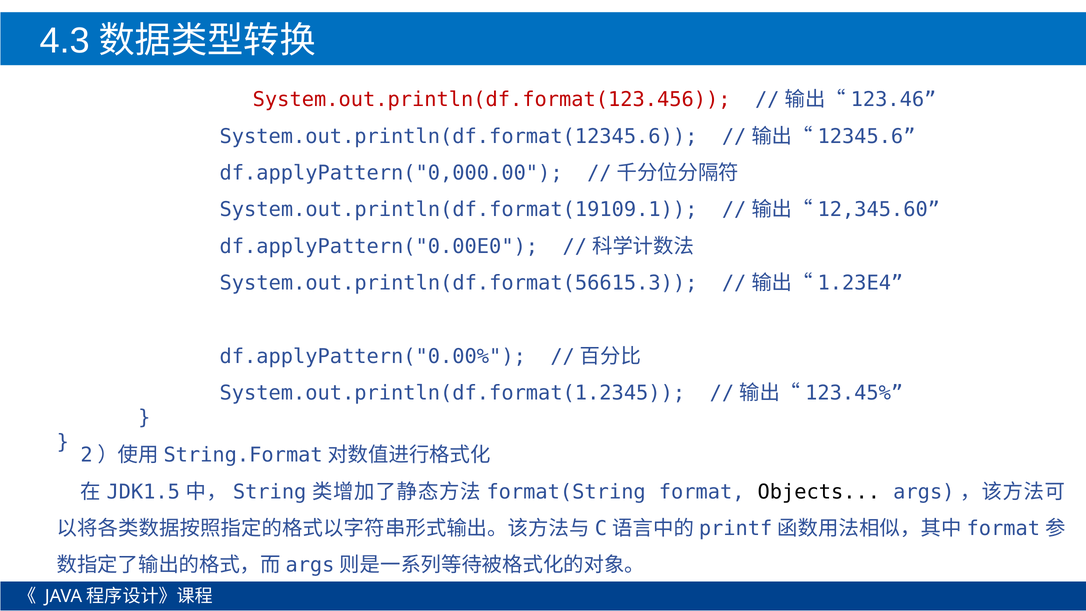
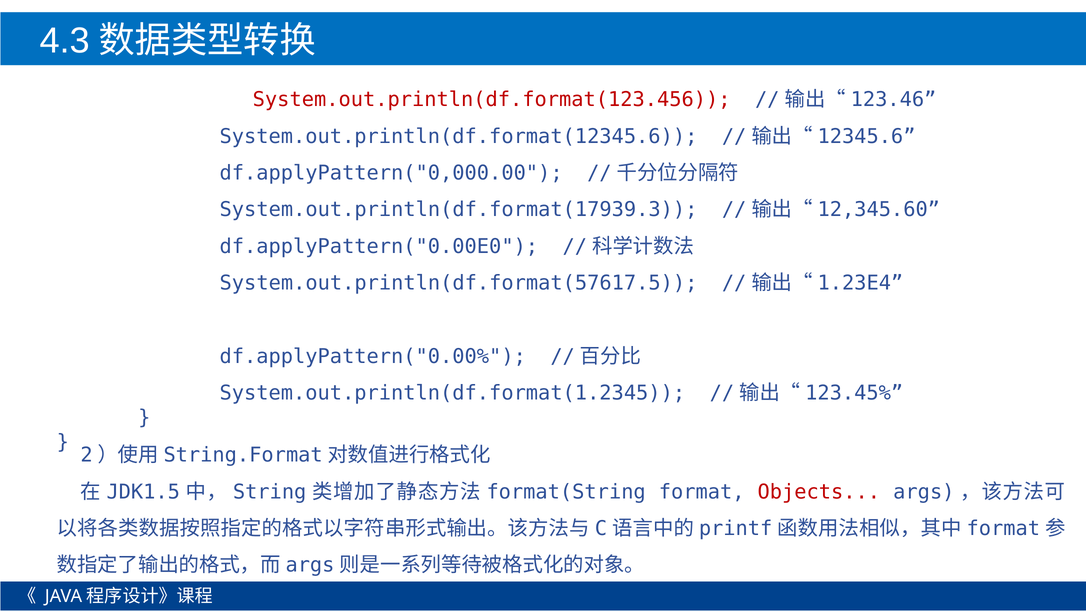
System.out.println(df.format(19109.1: System.out.println(df.format(19109.1 -> System.out.println(df.format(17939.3
System.out.println(df.format(56615.3: System.out.println(df.format(56615.3 -> System.out.println(df.format(57617.5
Objects colour: black -> red
